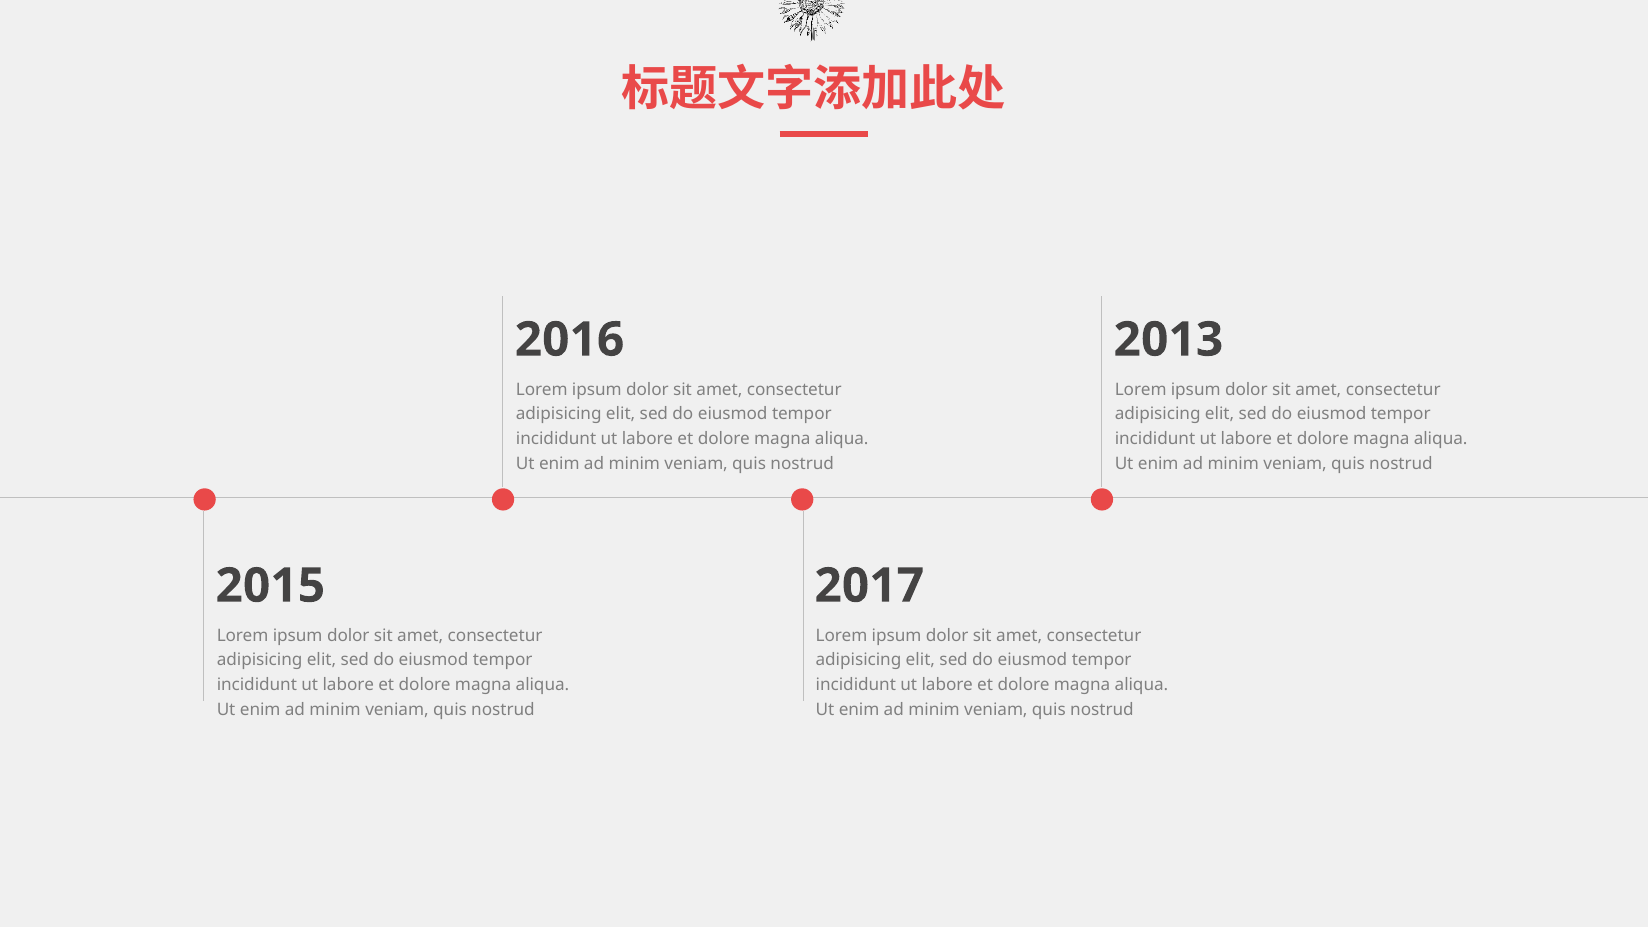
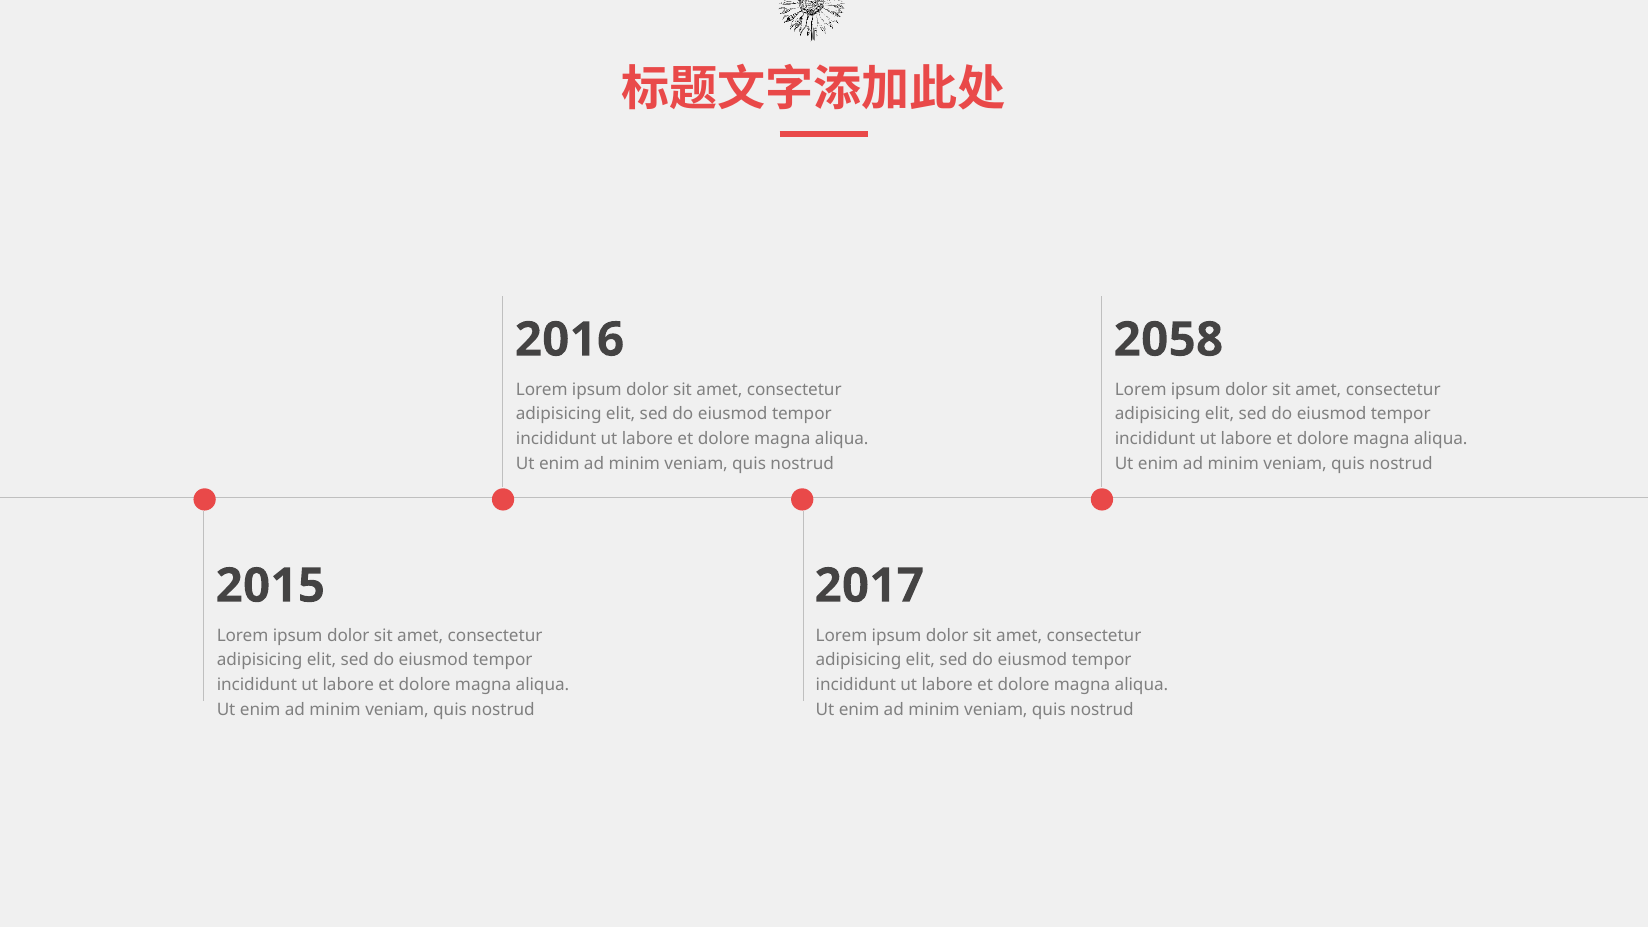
2013: 2013 -> 2058
